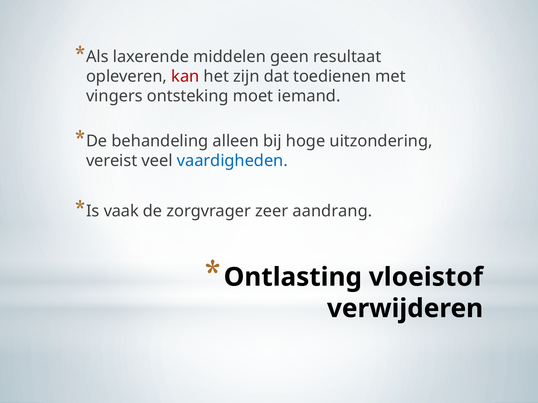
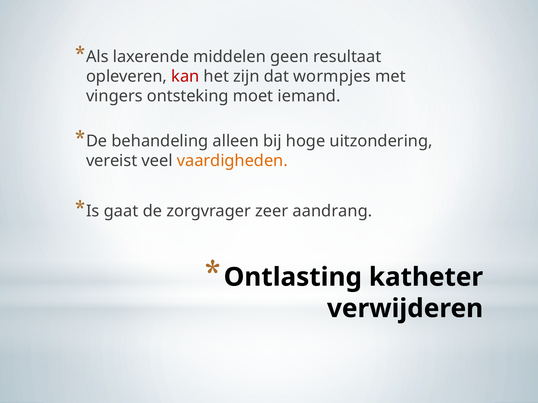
toedienen: toedienen -> wormpjes
vaardigheden colour: blue -> orange
vaak: vaak -> gaat
vloeistof: vloeistof -> katheter
